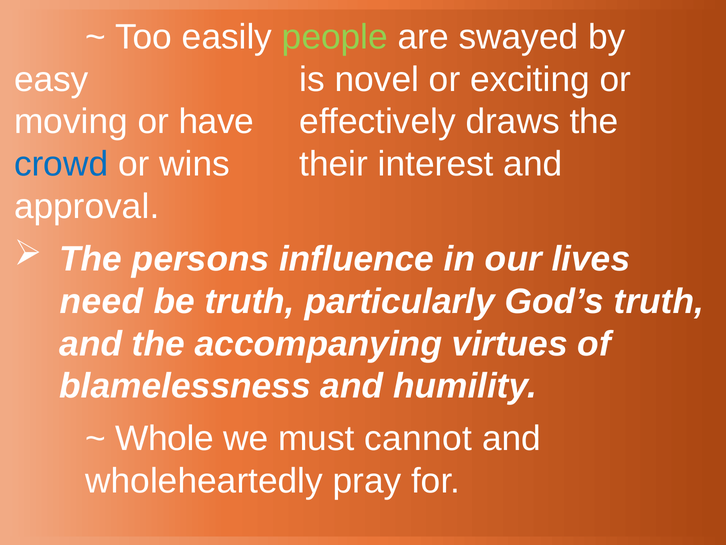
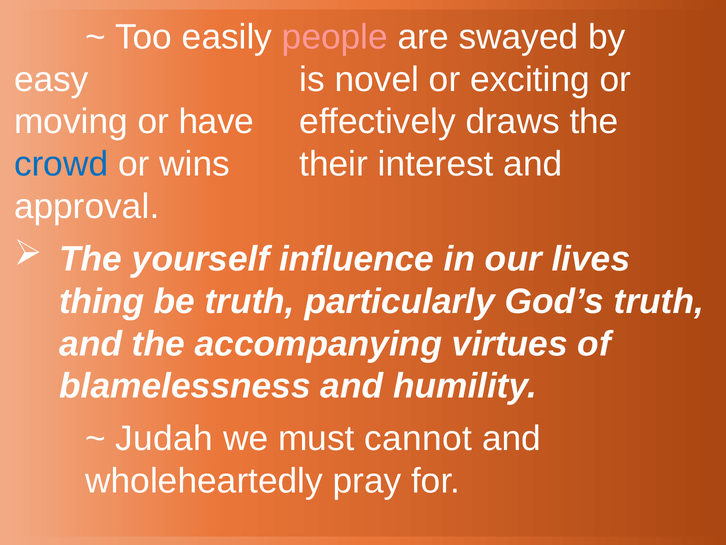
people colour: light green -> pink
persons: persons -> yourself
need: need -> thing
Whole: Whole -> Judah
